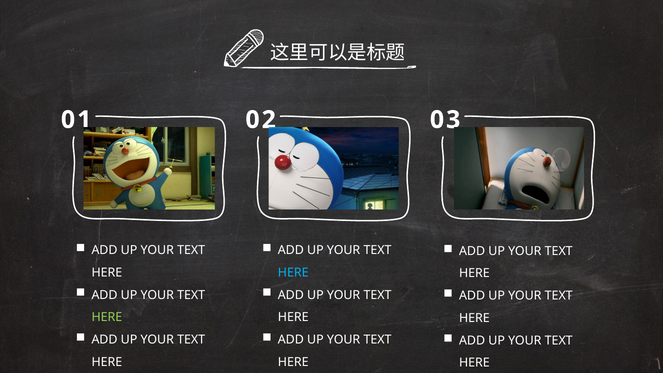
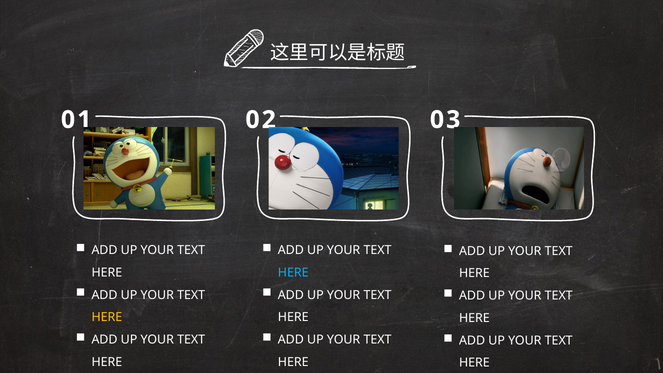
HERE at (107, 317) colour: light green -> yellow
